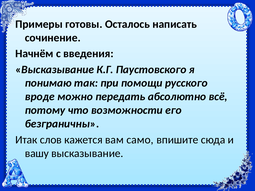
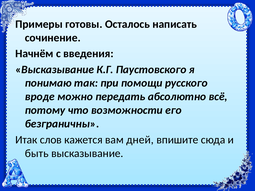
само: само -> дней
вашу: вашу -> быть
